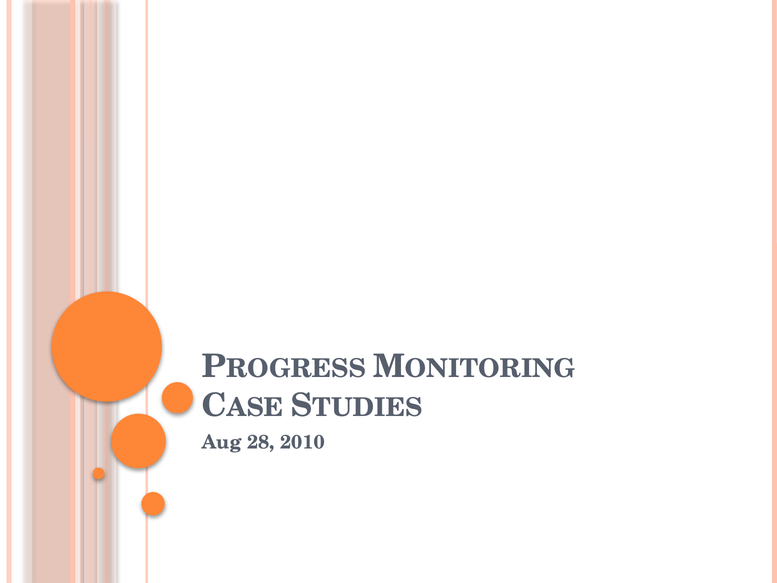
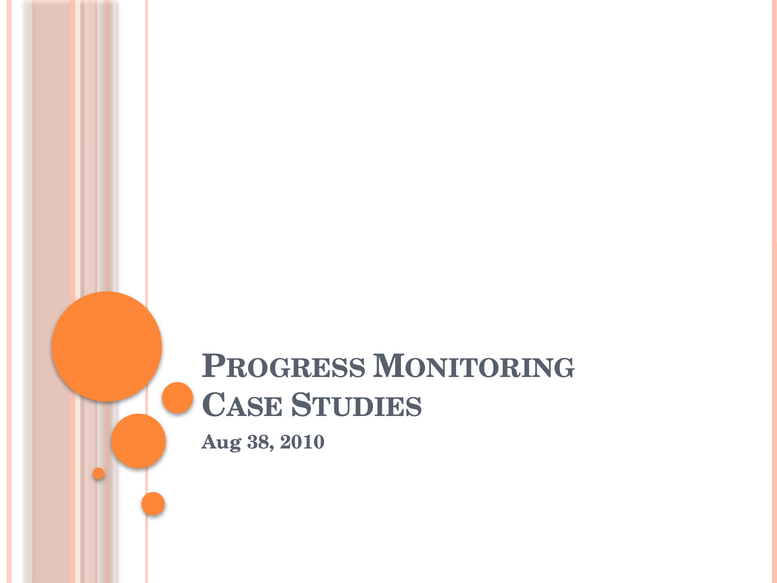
28: 28 -> 38
